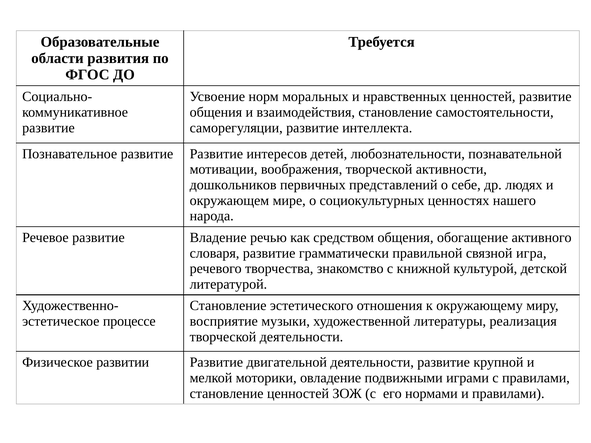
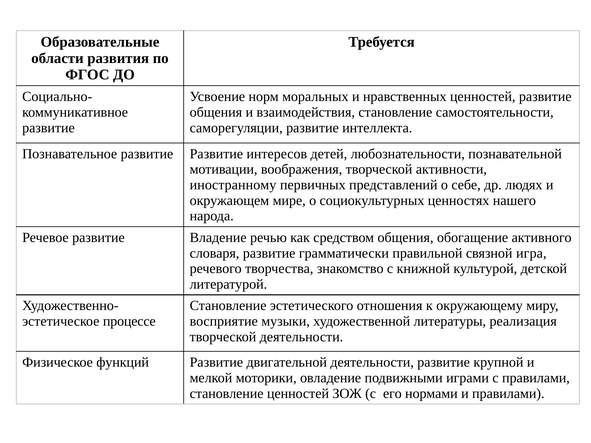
дошкольников: дошкольников -> иностранному
развитии: развитии -> функций
